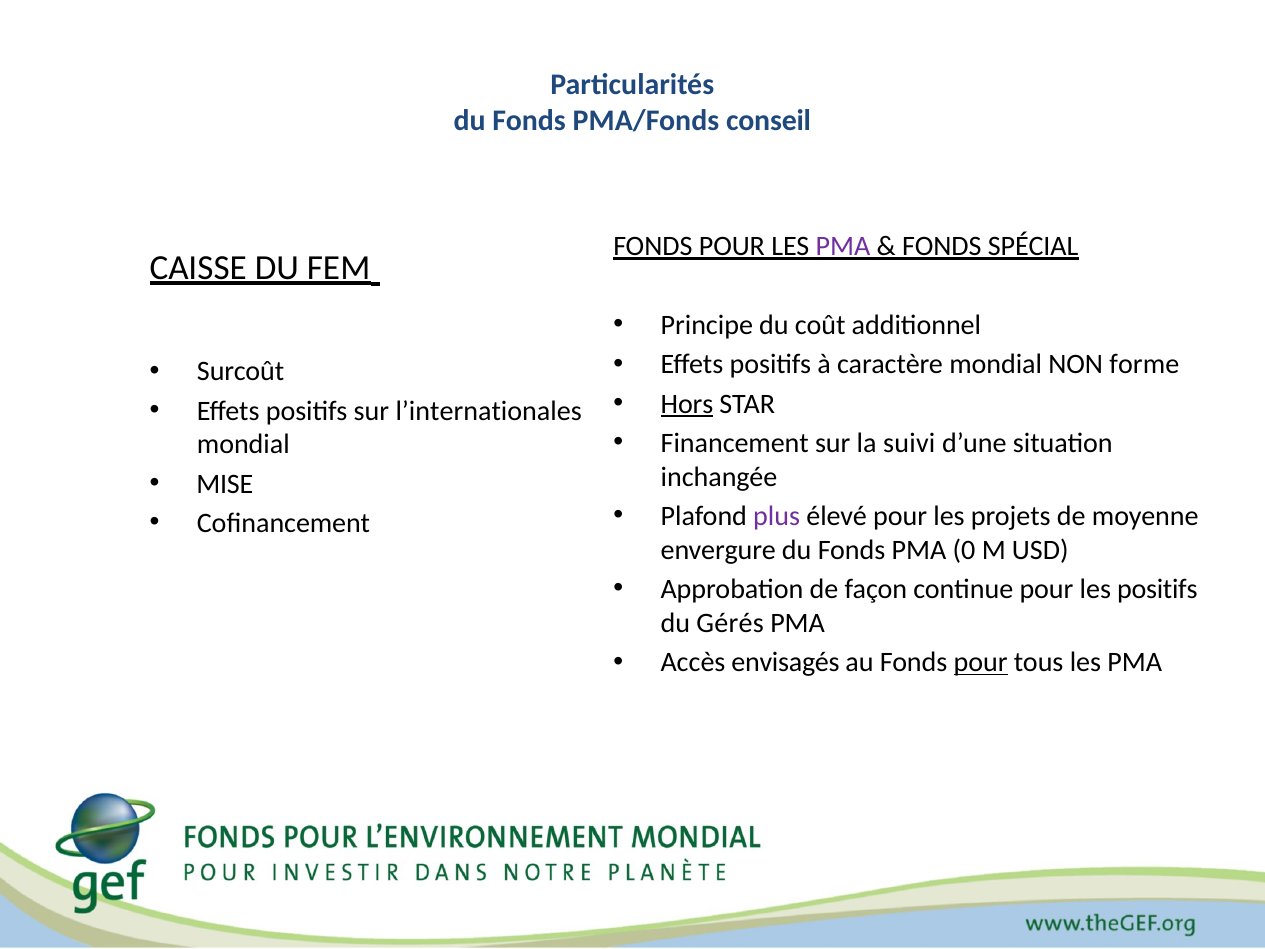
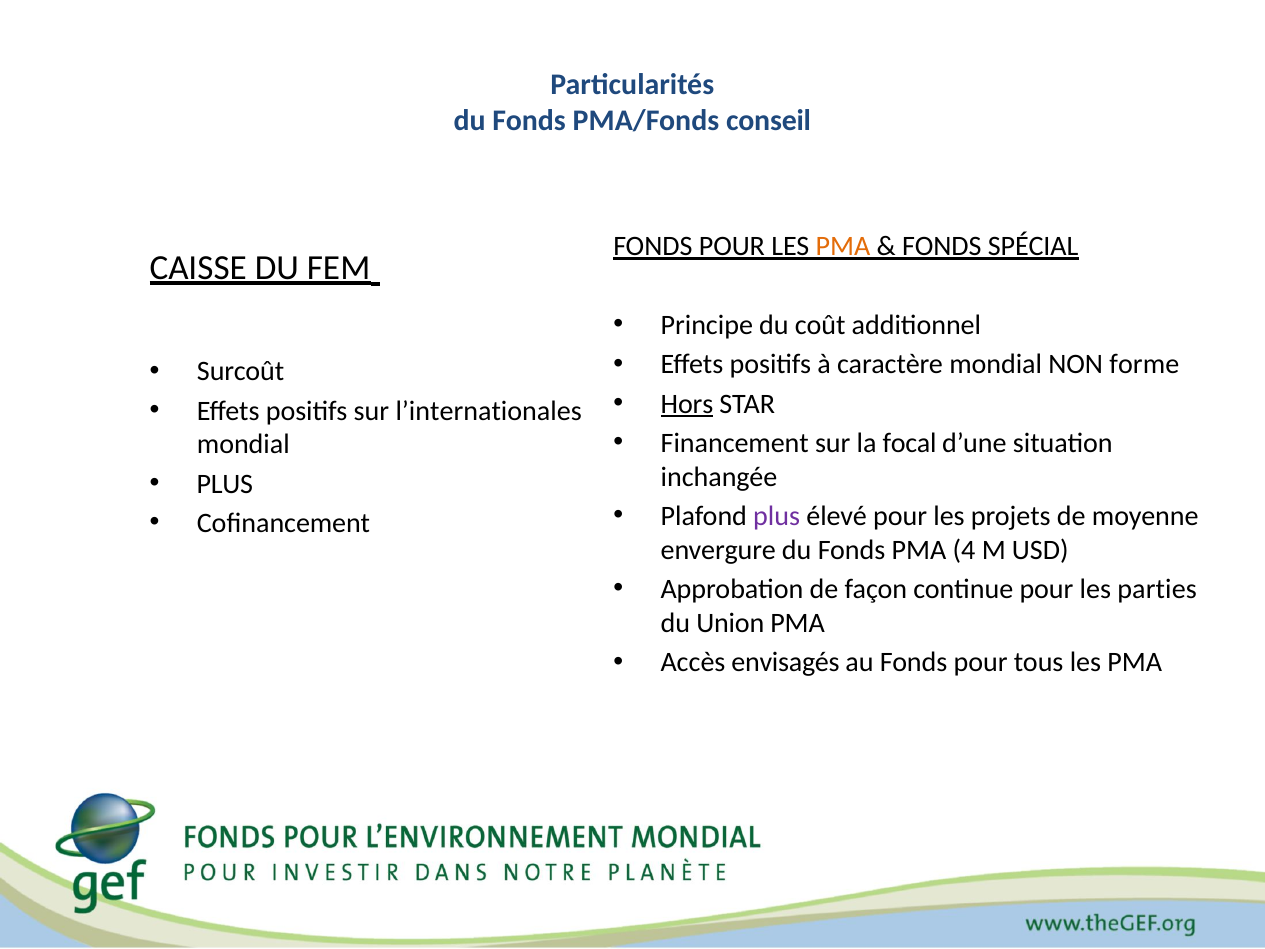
PMA at (843, 246) colour: purple -> orange
suivi: suivi -> focal
MISE at (225, 484): MISE -> PLUS
0: 0 -> 4
les positifs: positifs -> parties
Gérés: Gérés -> Union
pour at (981, 662) underline: present -> none
